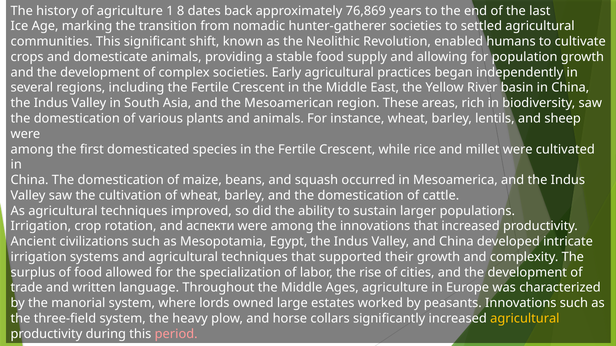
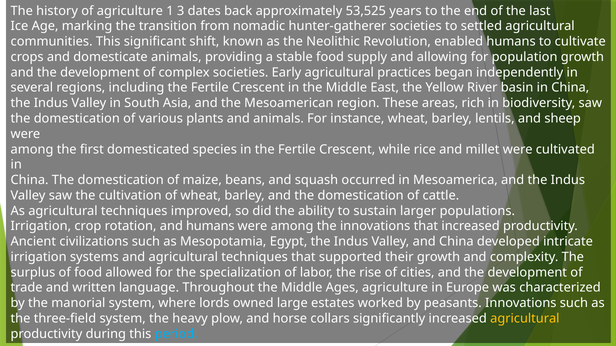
8: 8 -> 3
76,869: 76,869 -> 53,525
and аспекти: аспекти -> humans
period colour: pink -> light blue
